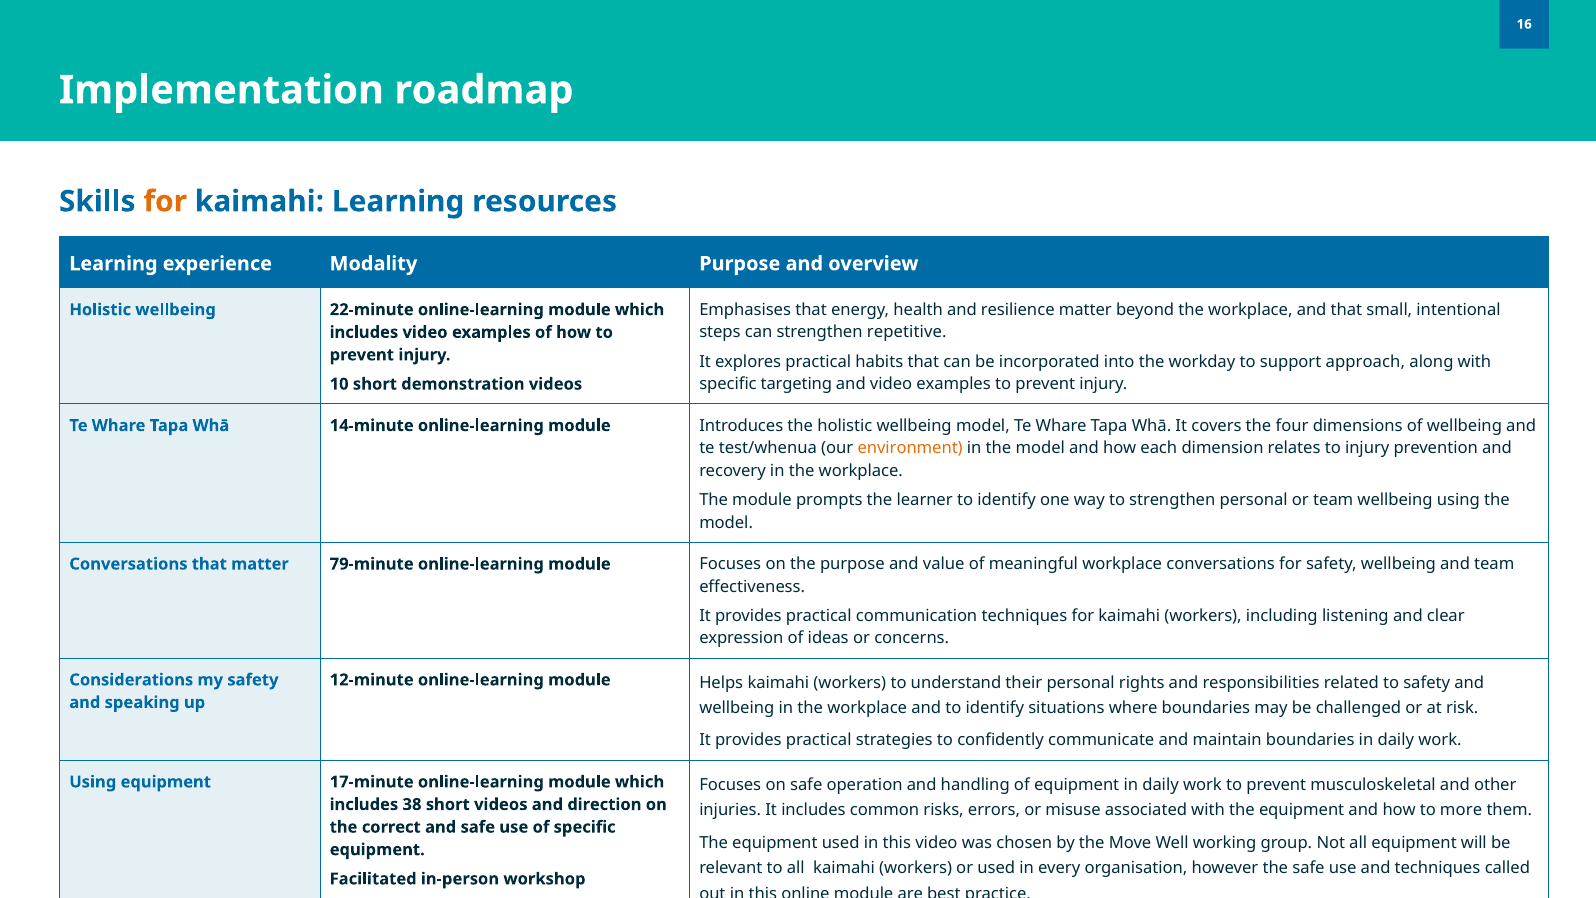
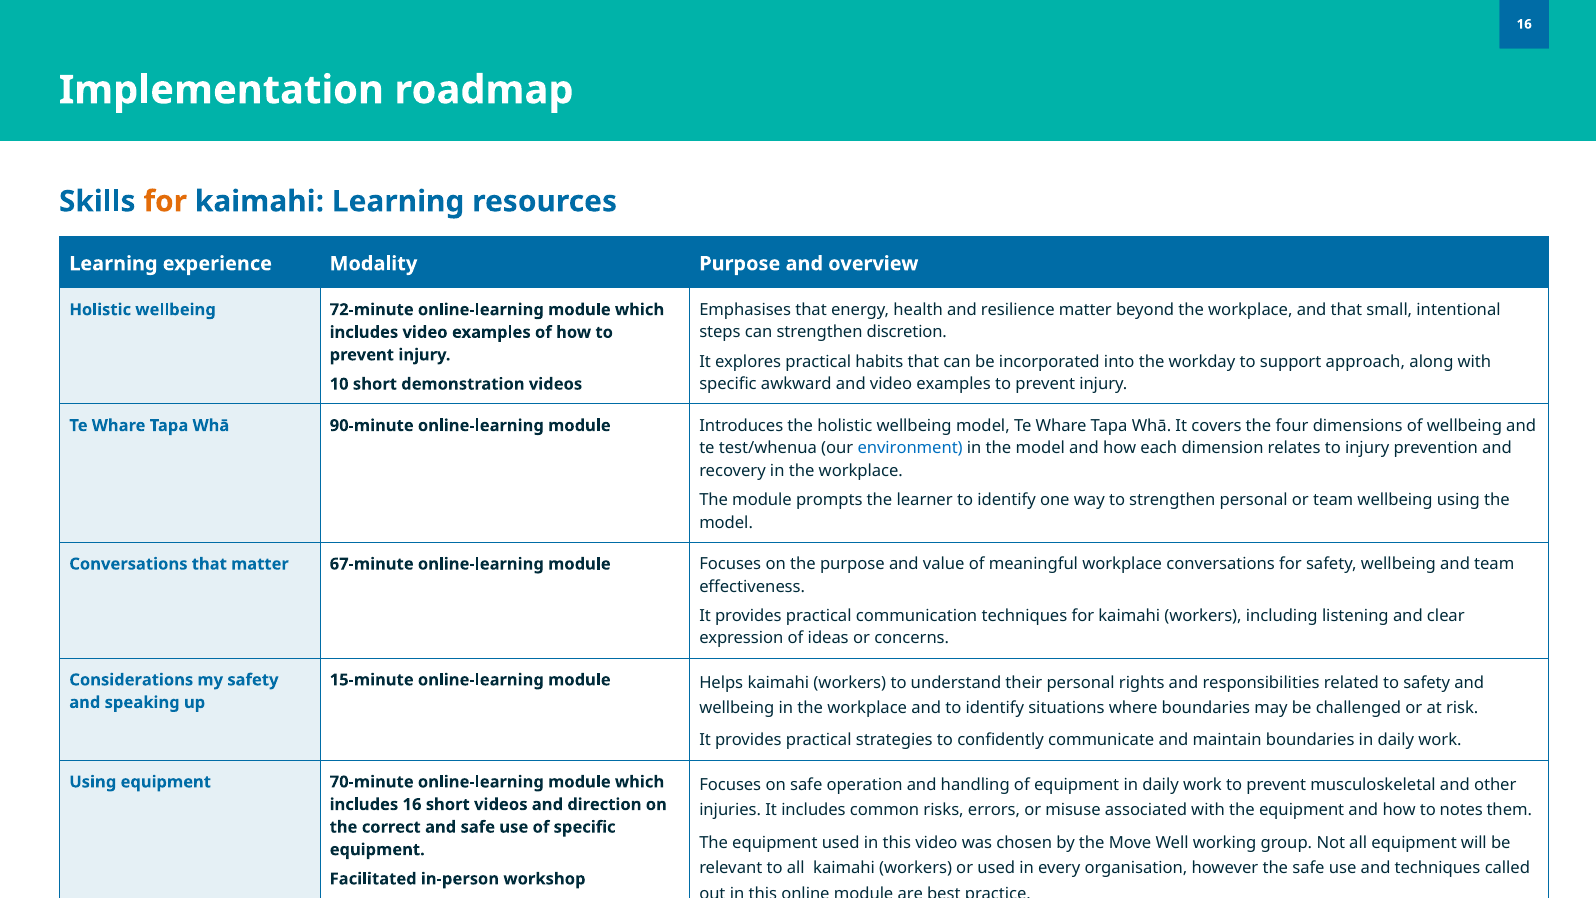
22-minute: 22-minute -> 72-minute
repetitive: repetitive -> discretion
targeting: targeting -> awkward
14-minute: 14-minute -> 90-minute
environment colour: orange -> blue
79-minute: 79-minute -> 67-minute
12-minute: 12-minute -> 15-minute
17-minute: 17-minute -> 70-minute
includes 38: 38 -> 16
more: more -> notes
